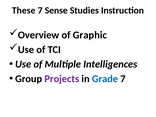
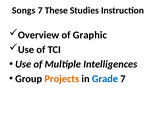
These: These -> Songs
Sense: Sense -> These
Projects colour: purple -> orange
